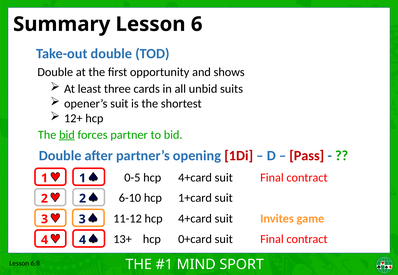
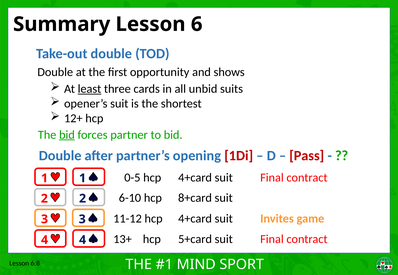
least underline: none -> present
1+card: 1+card -> 8+card
0+card: 0+card -> 5+card
